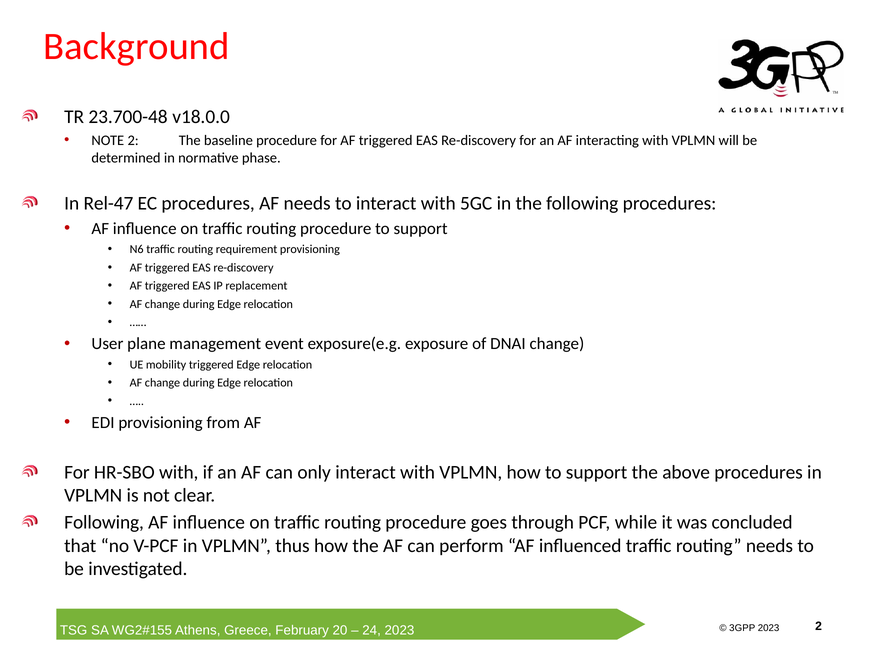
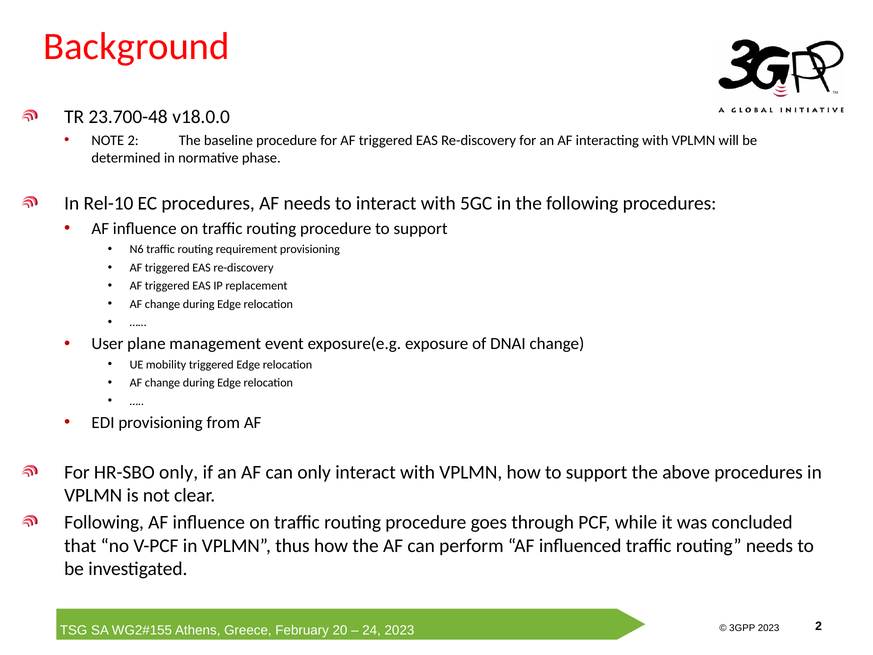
Rel-47: Rel-47 -> Rel-10
HR-SBO with: with -> only
